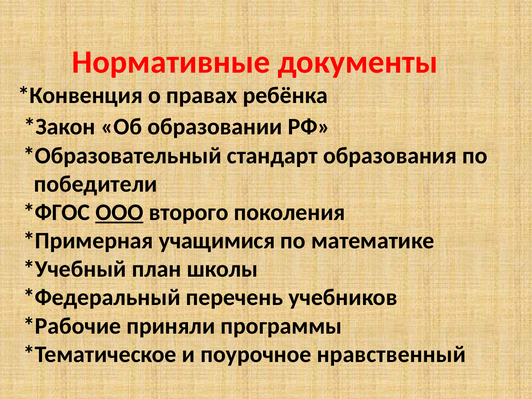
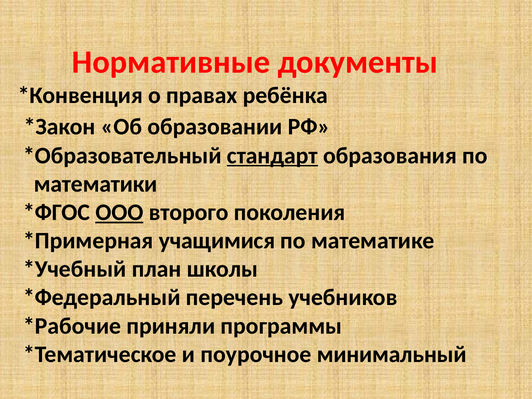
стандарт underline: none -> present
победители: победители -> математики
нравственный: нравственный -> минимальный
